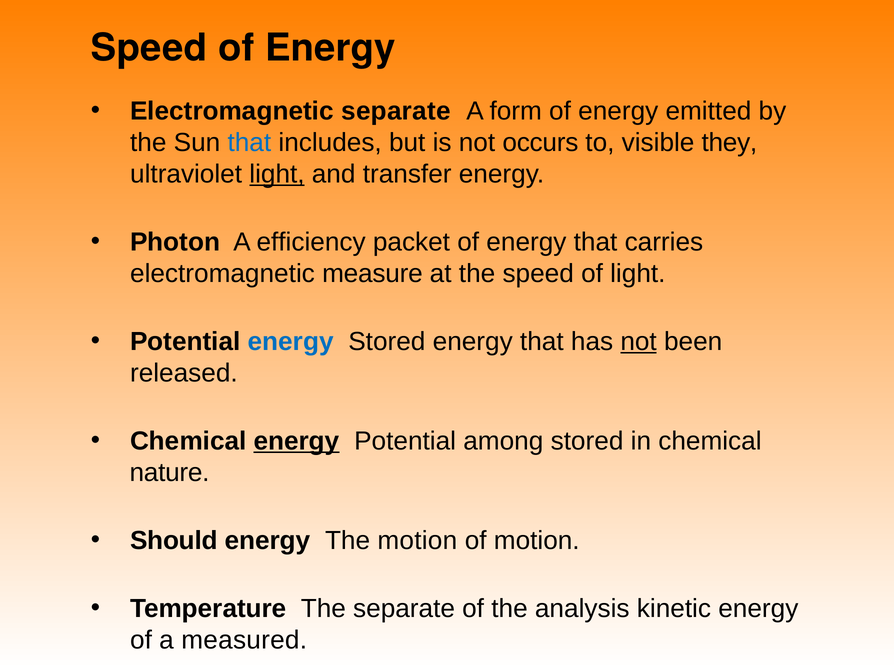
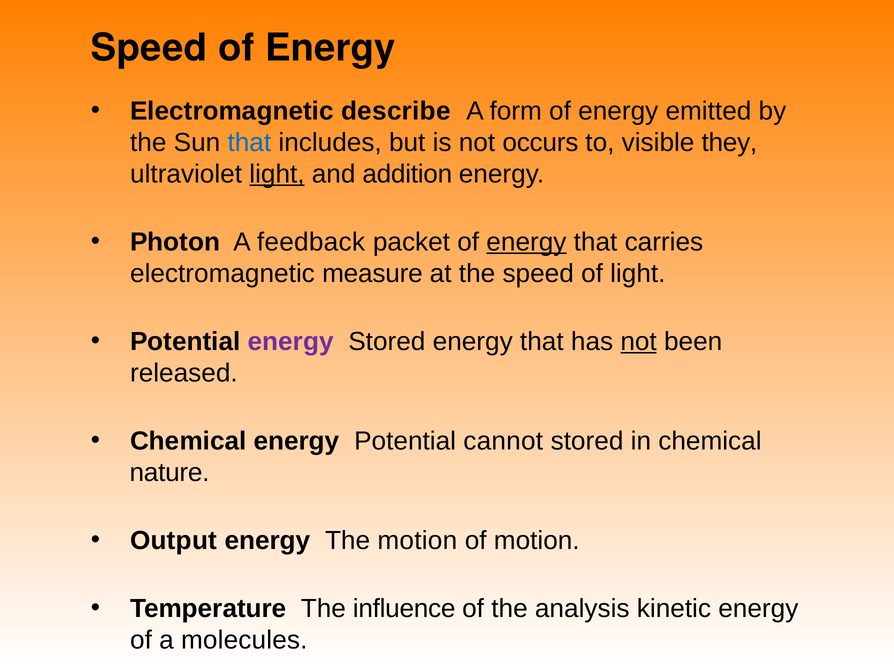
Electromagnetic separate: separate -> describe
transfer: transfer -> addition
efficiency: efficiency -> feedback
energy at (526, 242) underline: none -> present
energy at (291, 342) colour: blue -> purple
energy at (297, 441) underline: present -> none
among: among -> cannot
Should: Should -> Output
The separate: separate -> influence
measured: measured -> molecules
